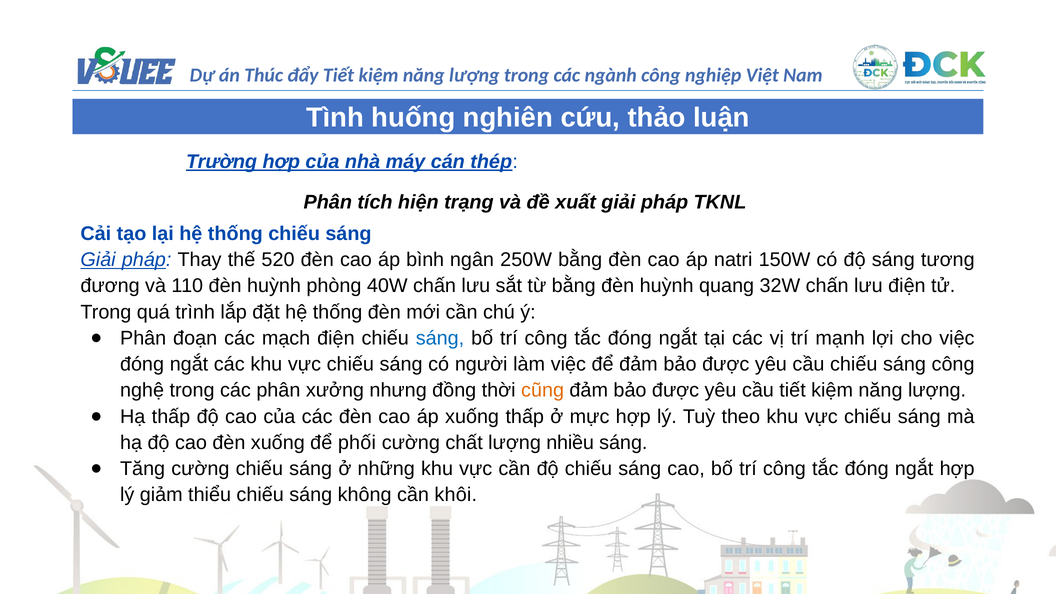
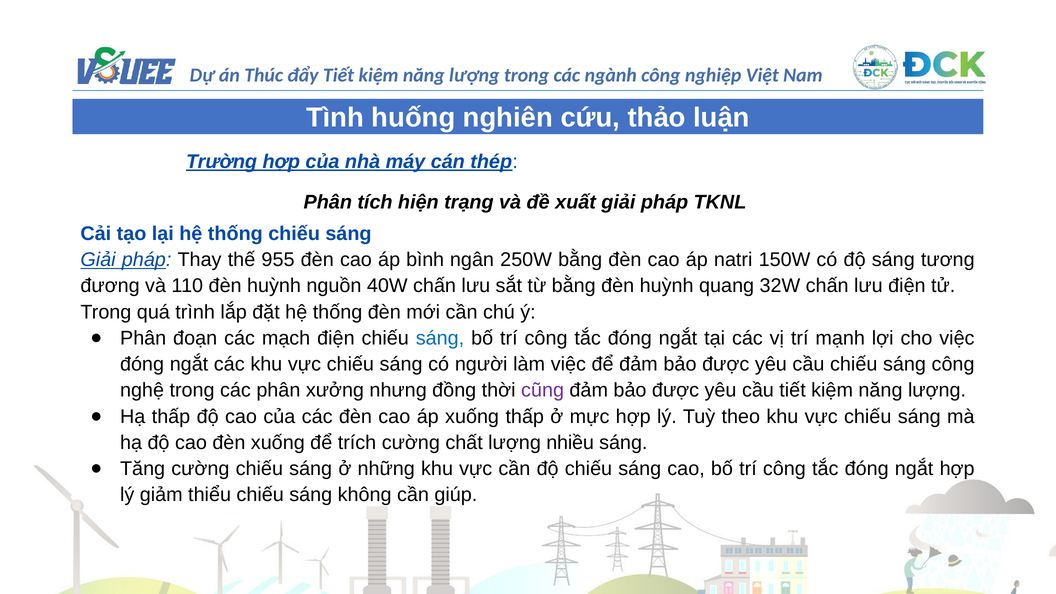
520: 520 -> 955
phòng: phòng -> nguồn
cũng colour: orange -> purple
phối: phối -> trích
khôi: khôi -> giúp
